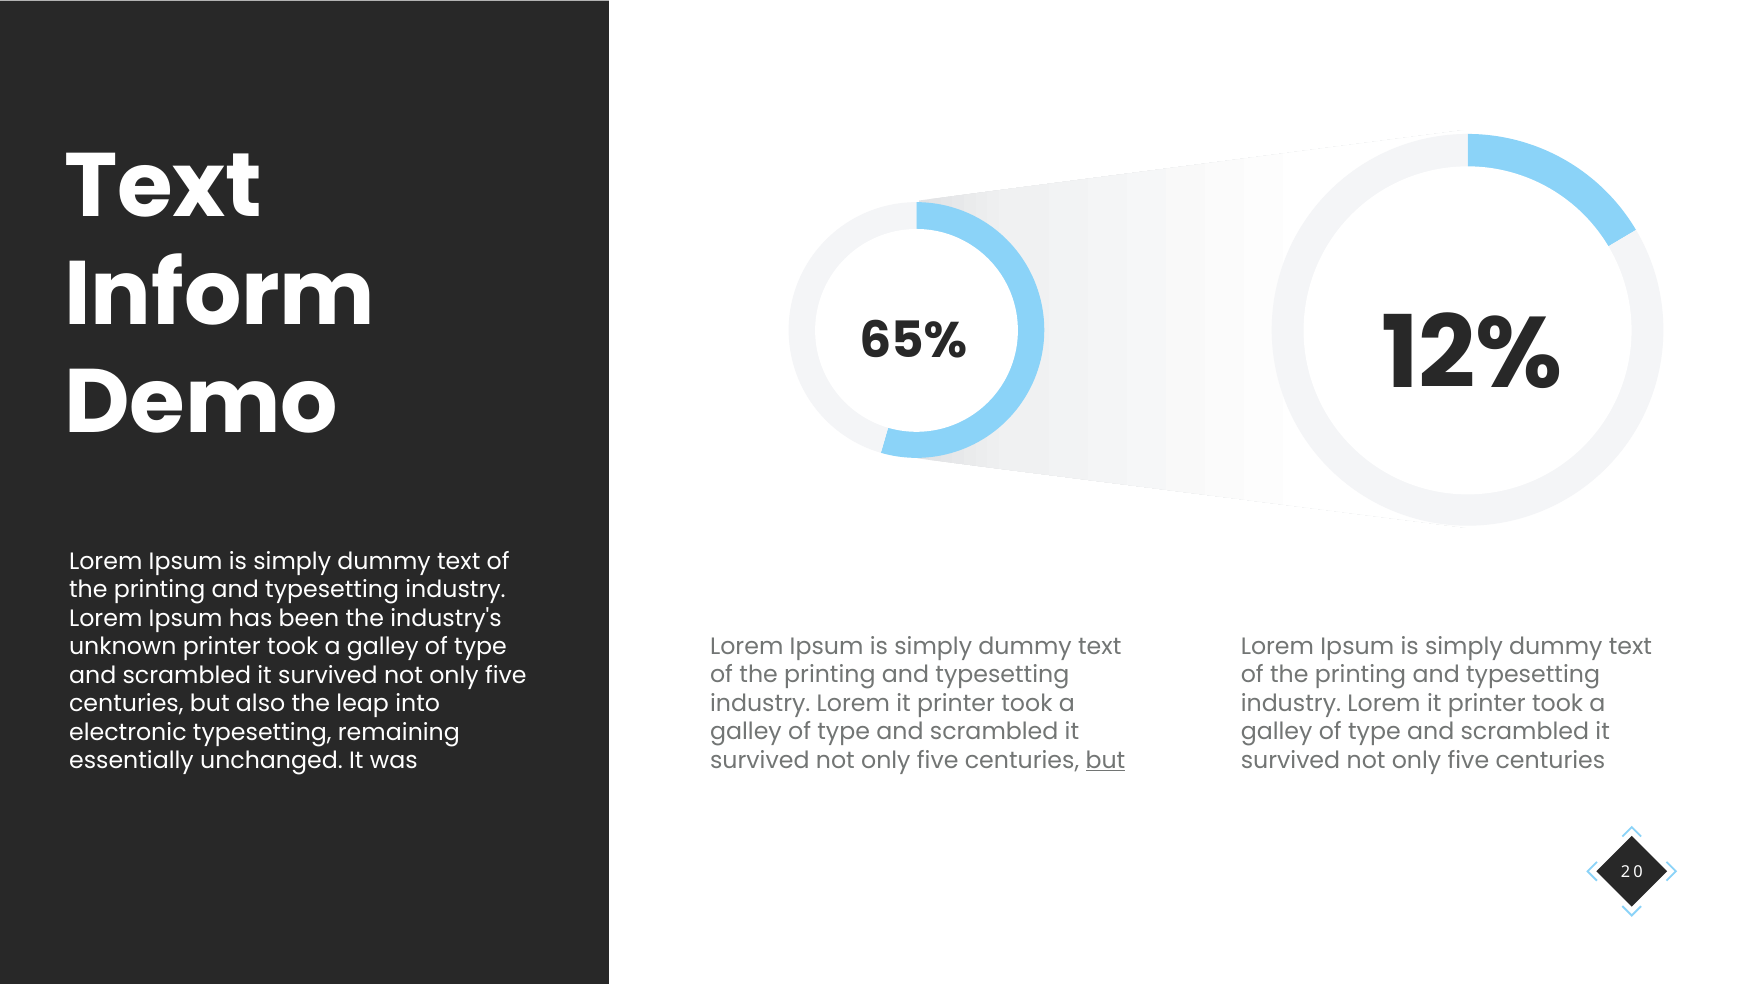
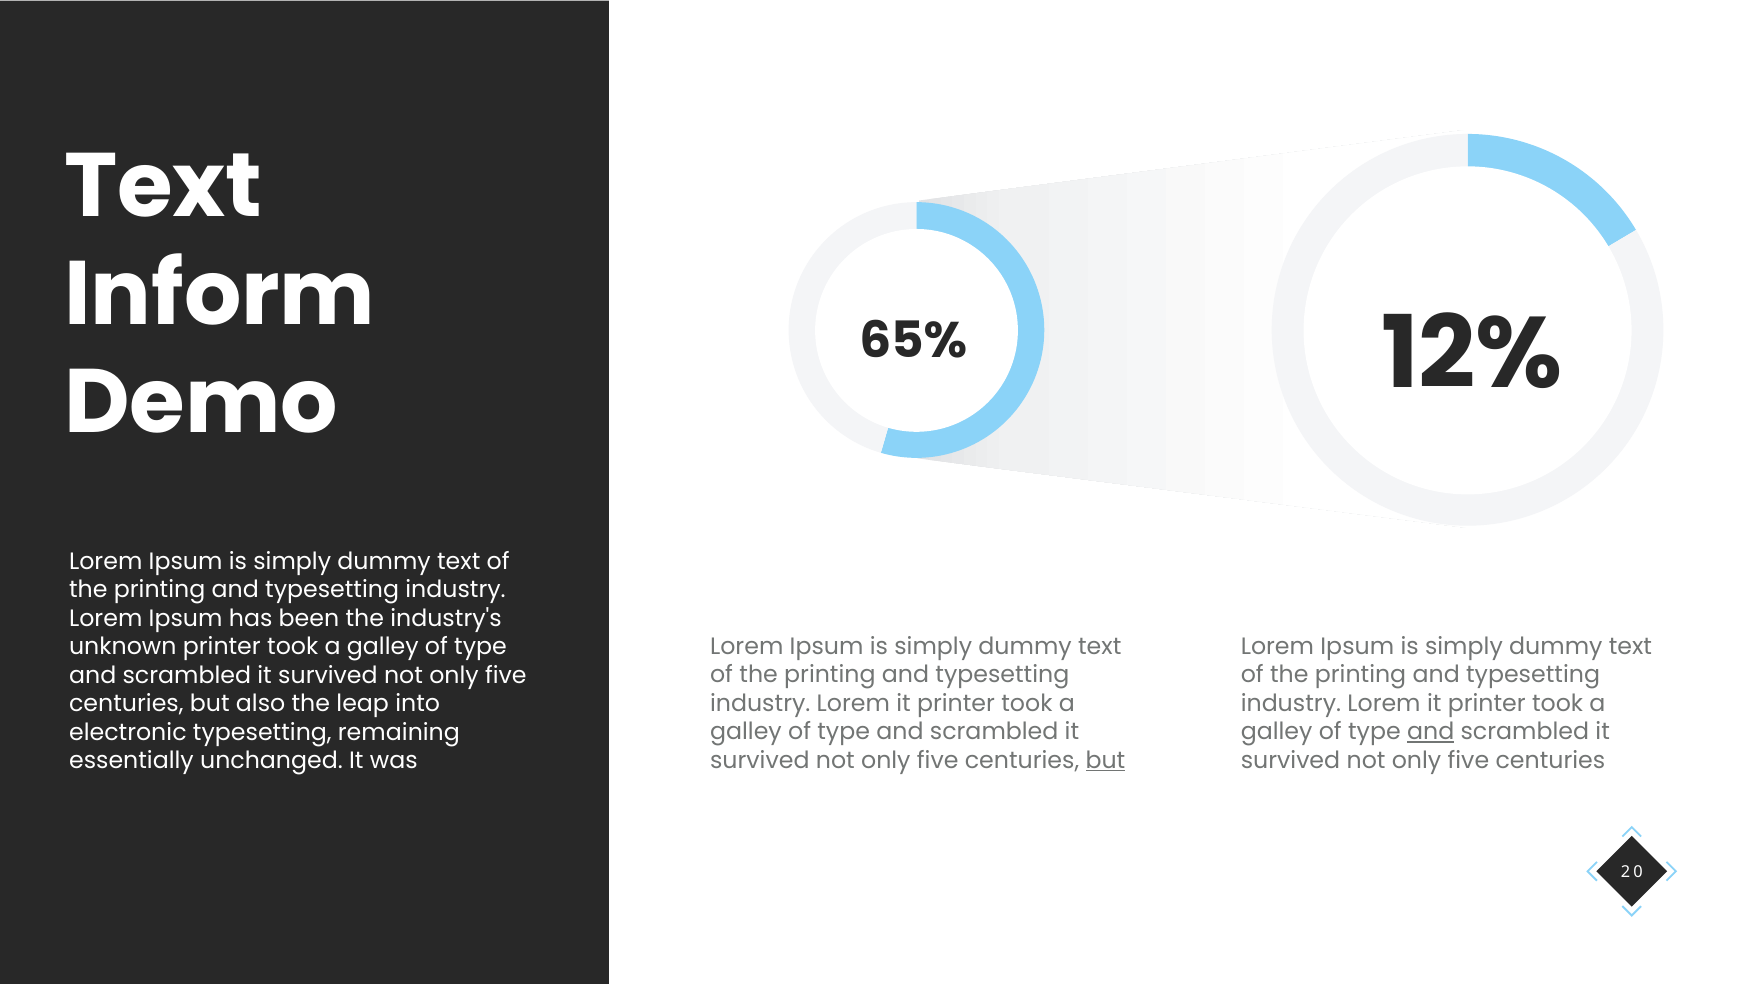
and at (1431, 732) underline: none -> present
